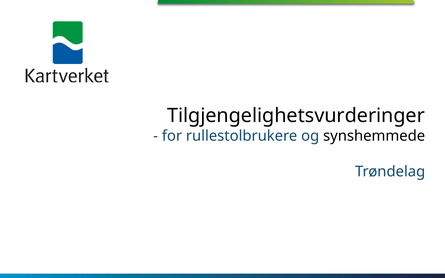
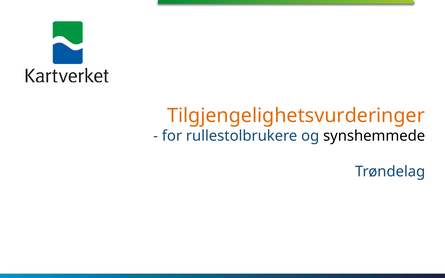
Tilgjengelighetsvurderinger colour: black -> orange
